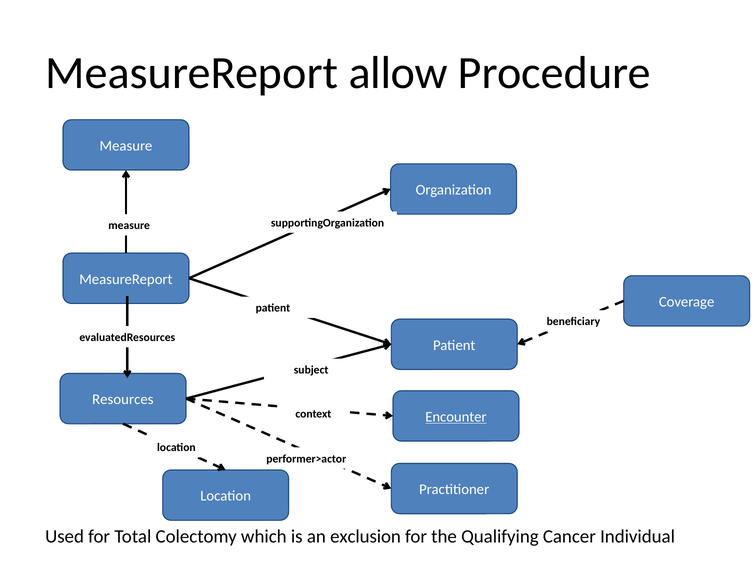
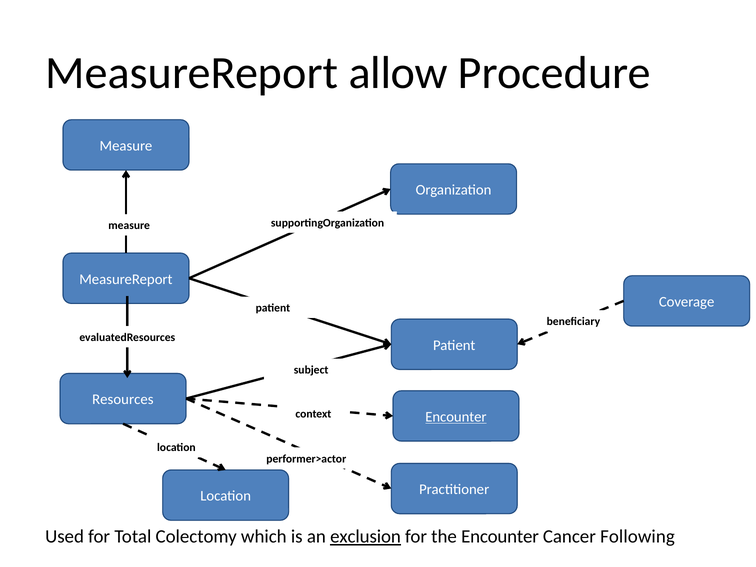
exclusion underline: none -> present
the Qualifying: Qualifying -> Encounter
Individual: Individual -> Following
